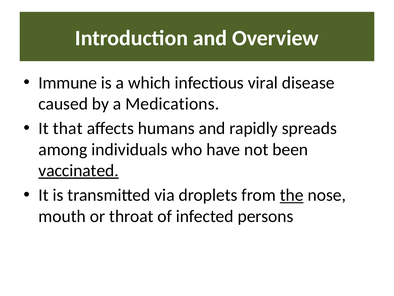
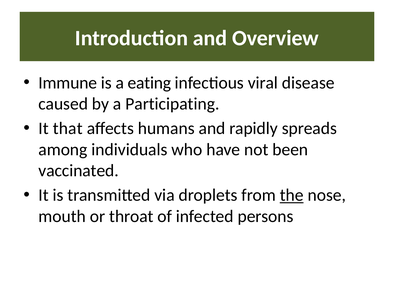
which: which -> eating
Medications: Medications -> Participating
vaccinated underline: present -> none
